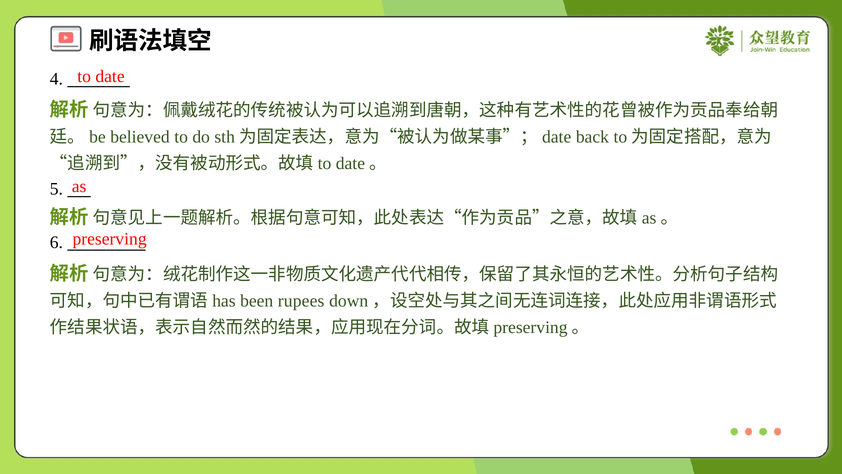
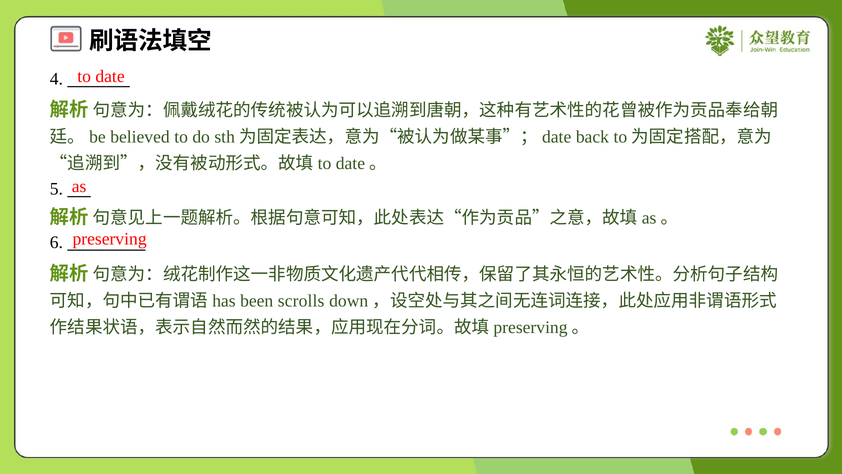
rupees: rupees -> scrolls
